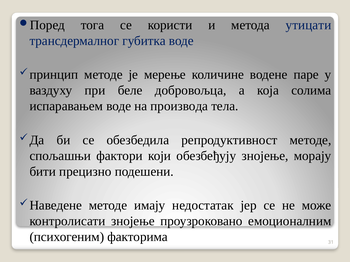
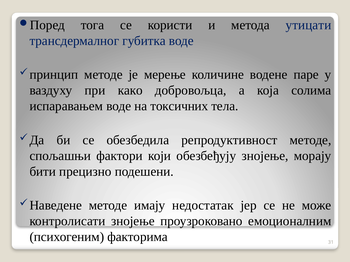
беле: беле -> како
производа: производа -> токсичних
